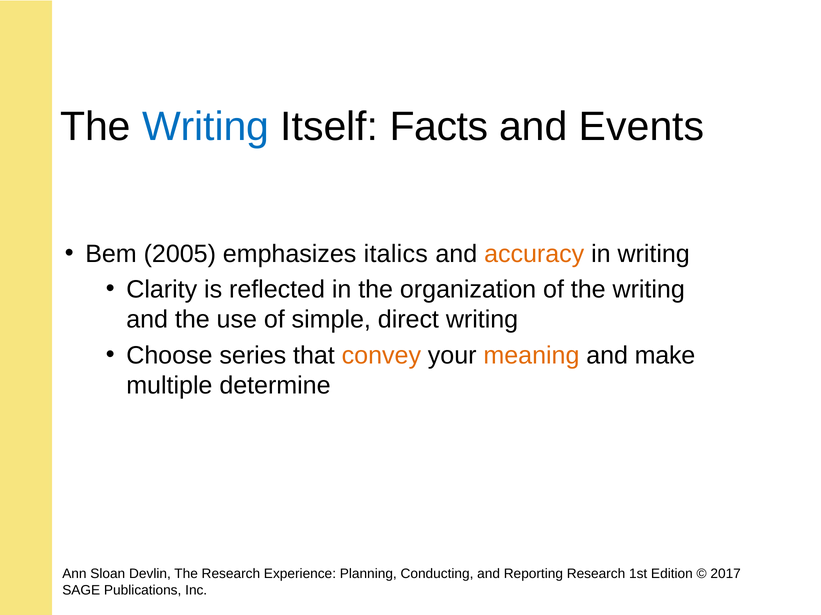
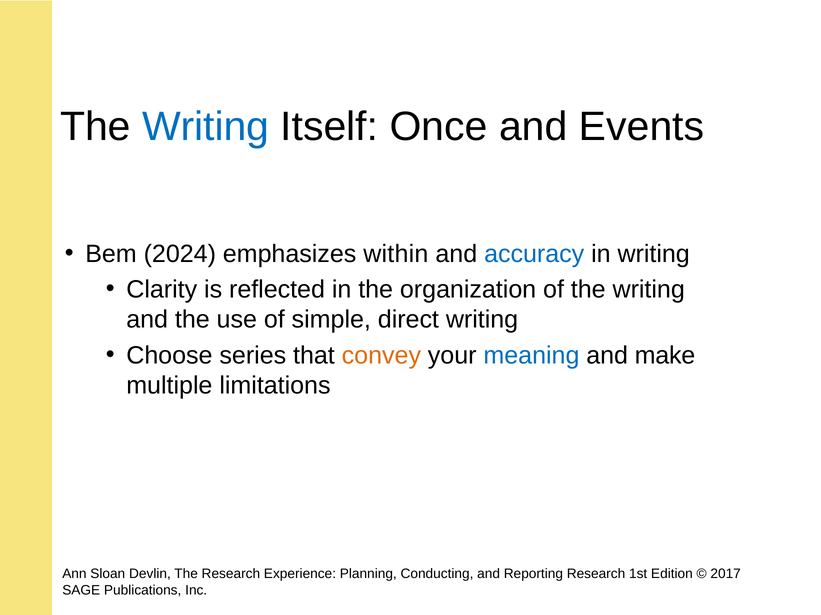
Facts: Facts -> Once
2005: 2005 -> 2024
italics: italics -> within
accuracy colour: orange -> blue
meaning colour: orange -> blue
determine: determine -> limitations
